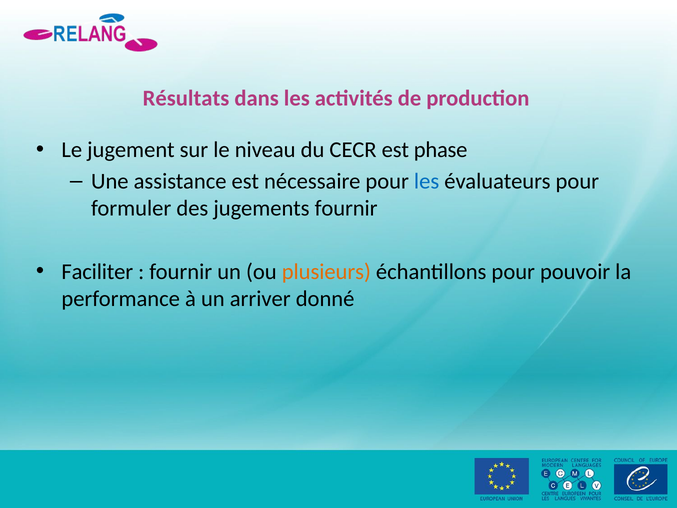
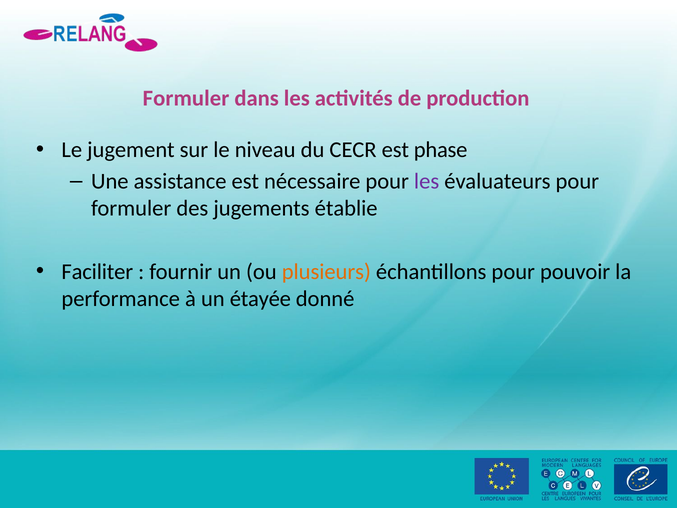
Résultats at (186, 98): Résultats -> Formuler
les at (427, 181) colour: blue -> purple
jugements fournir: fournir -> établie
arriver: arriver -> étayée
